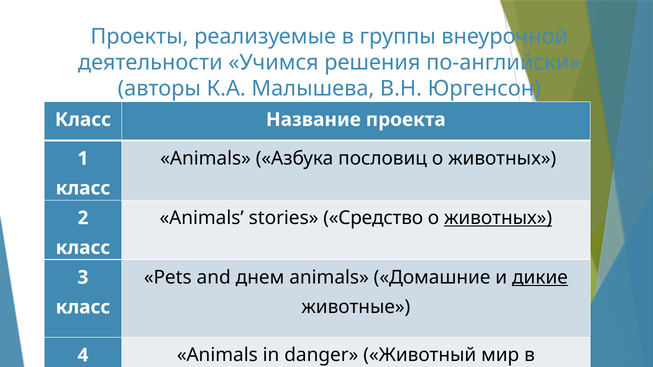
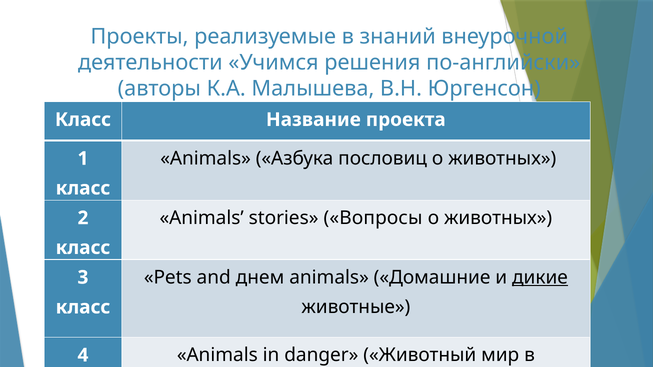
группы: группы -> знаний
Средство: Средство -> Вопросы
животных at (498, 218) underline: present -> none
